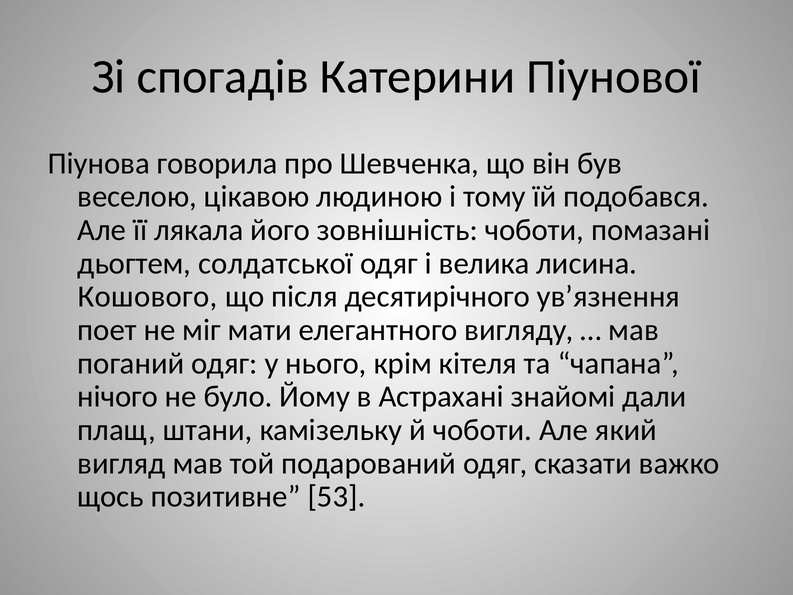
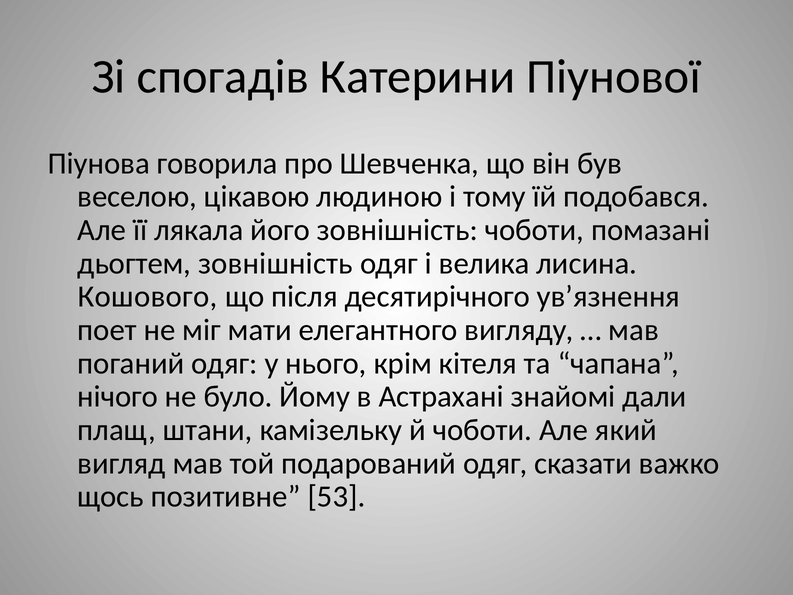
дьогтем солдатської: солдатської -> зовнішність
